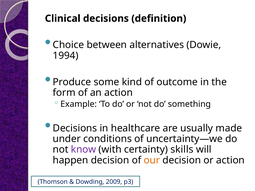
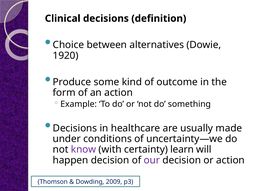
1994: 1994 -> 1920
skills: skills -> learn
our colour: orange -> purple
